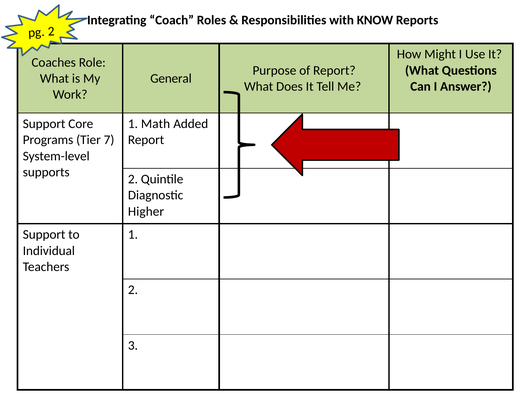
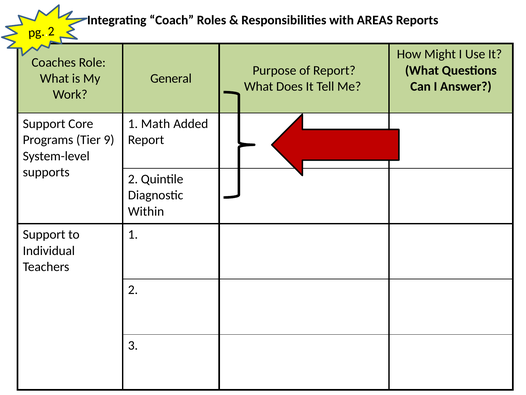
KNOW: KNOW -> AREAS
7: 7 -> 9
Higher: Higher -> Within
